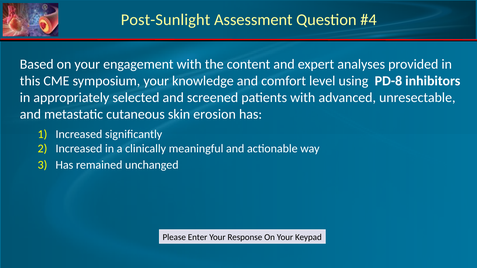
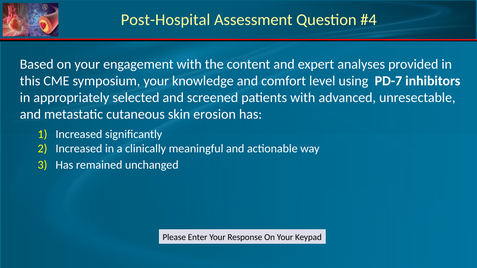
Post-Sunlight: Post-Sunlight -> Post-Hospital
PD-8: PD-8 -> PD-7
